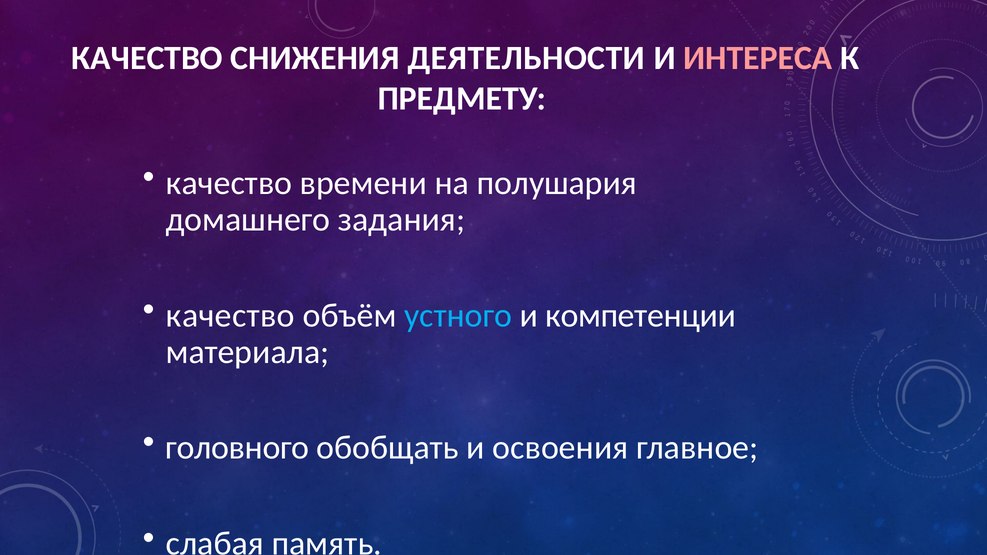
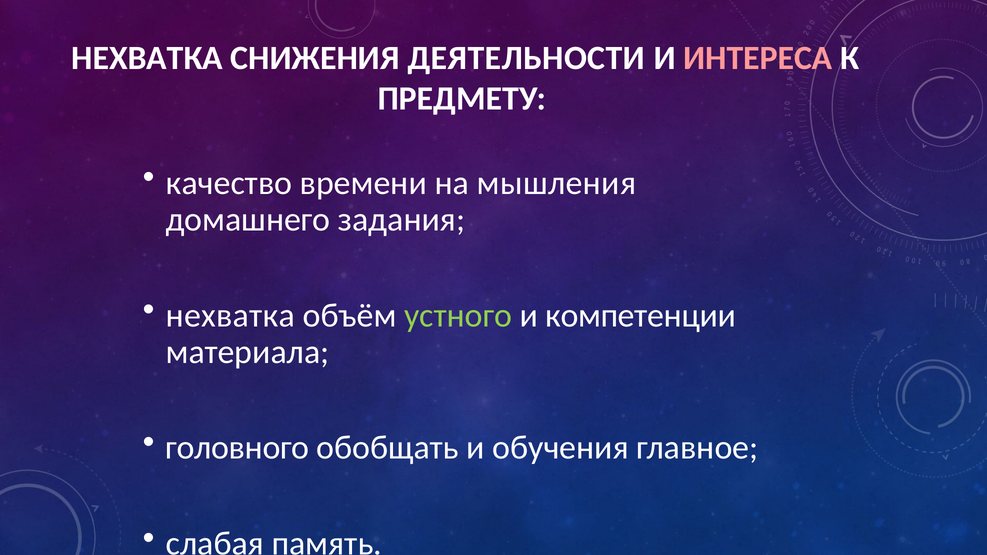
КАЧЕСТВО at (147, 58): КАЧЕСТВО -> НЕХВАТКА
полушария: полушария -> мышления
качество at (230, 315): качество -> нехватка
устного colour: light blue -> light green
освоения: освоения -> обучения
